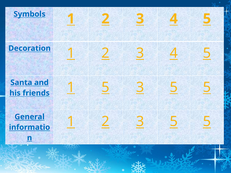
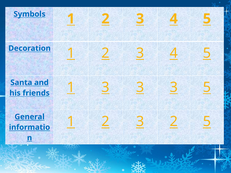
1 5: 5 -> 3
5 at (174, 87): 5 -> 3
2 3 5: 5 -> 2
